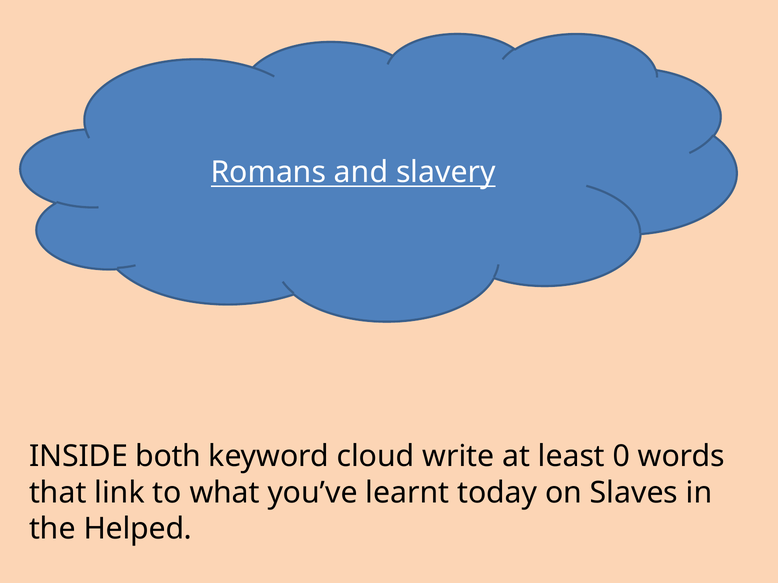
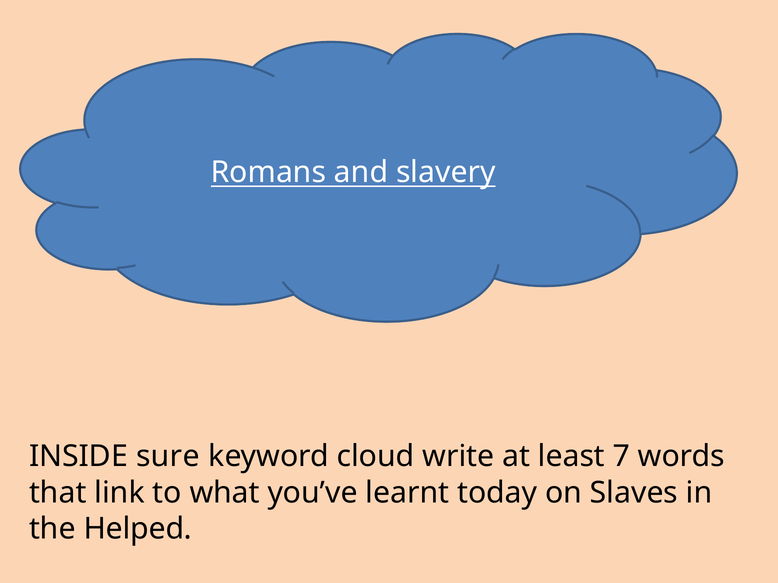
both: both -> sure
0: 0 -> 7
